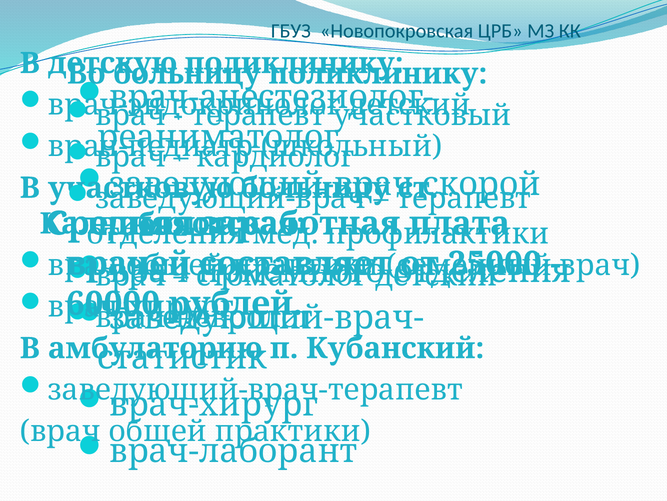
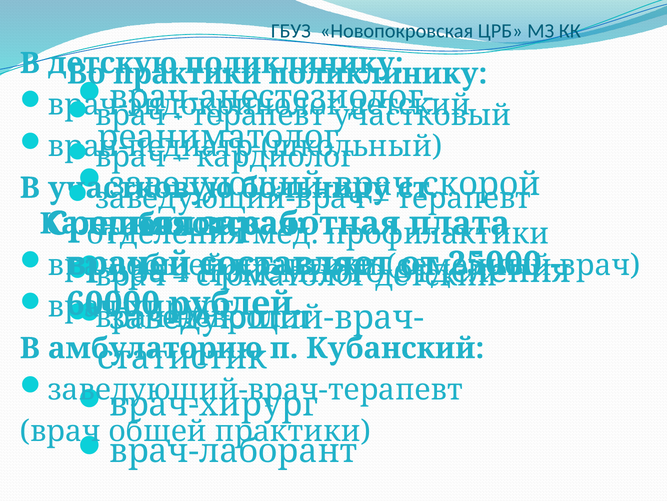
больницу at (187, 74): больницу -> практики
